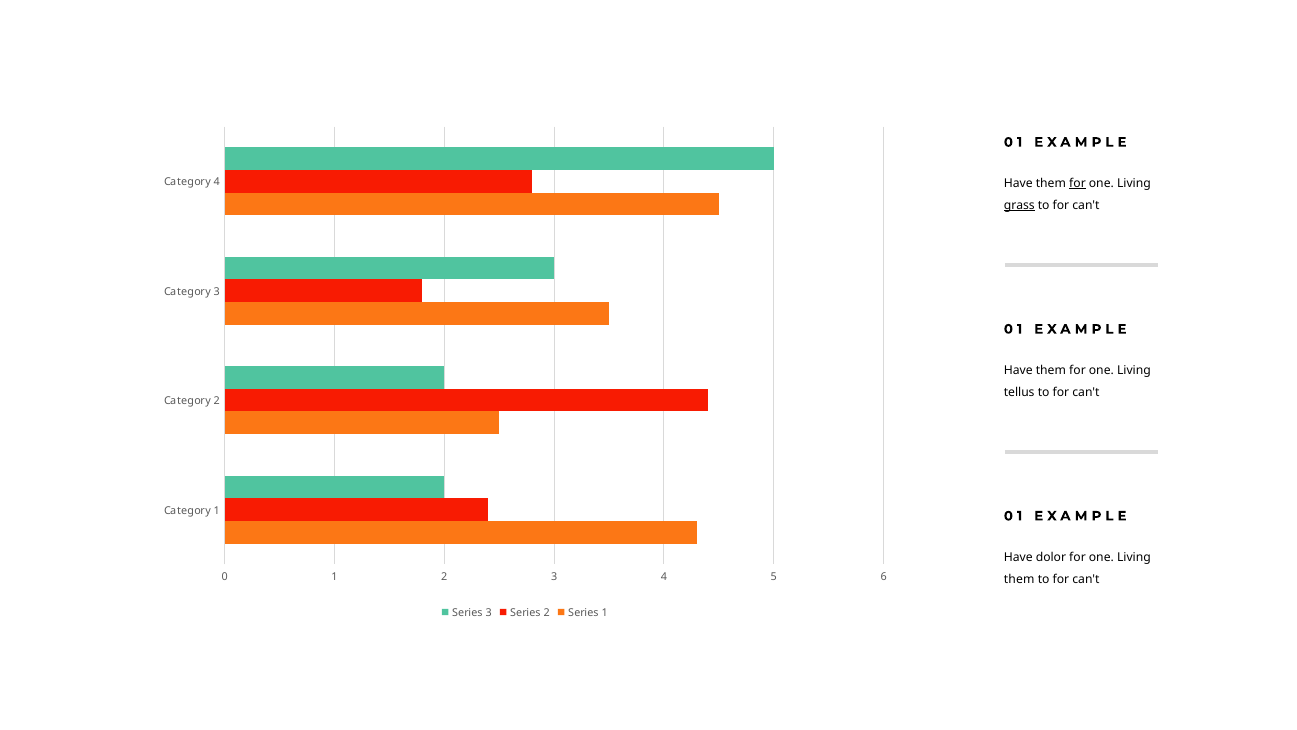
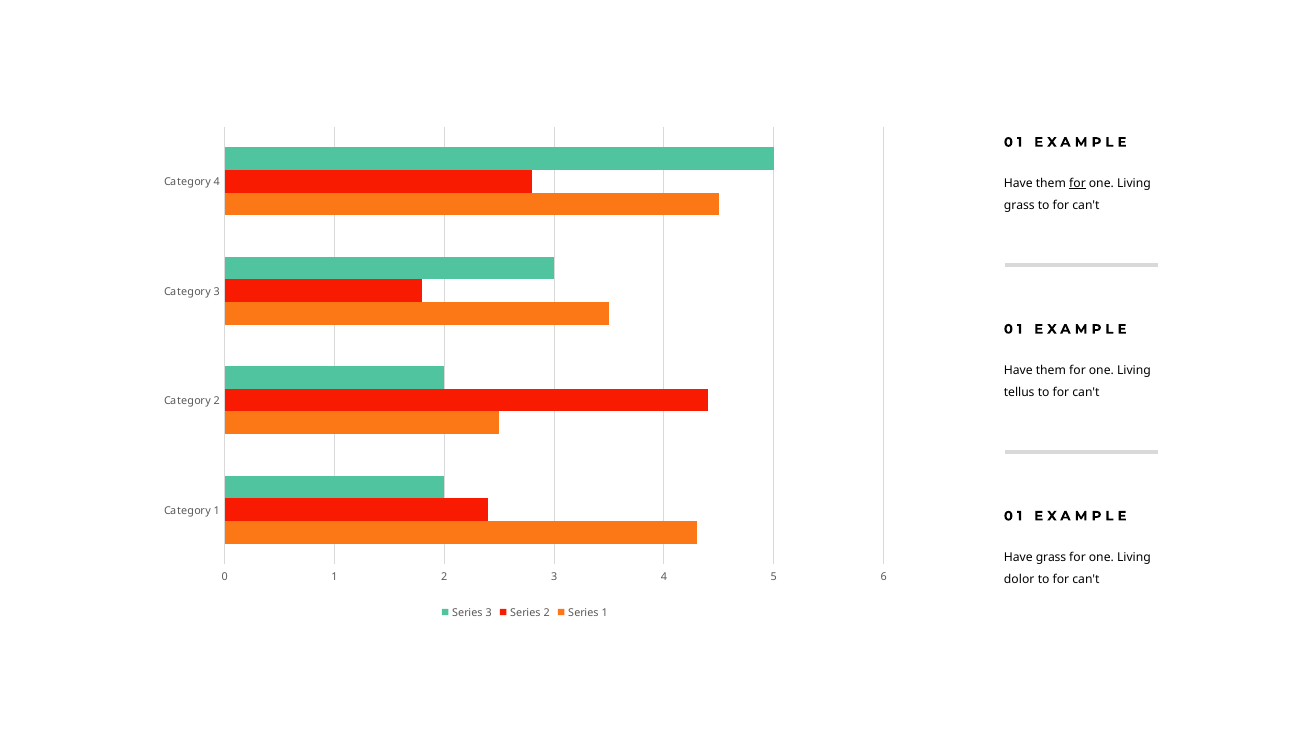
grass at (1019, 205) underline: present -> none
Have dolor: dolor -> grass
them at (1019, 579): them -> dolor
